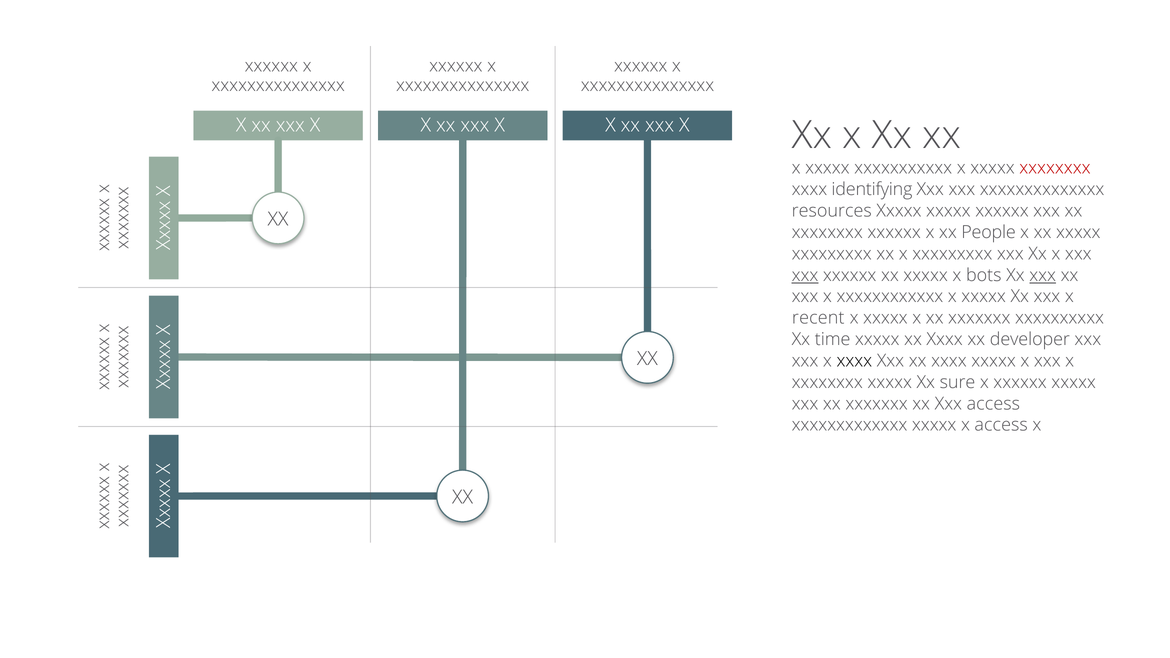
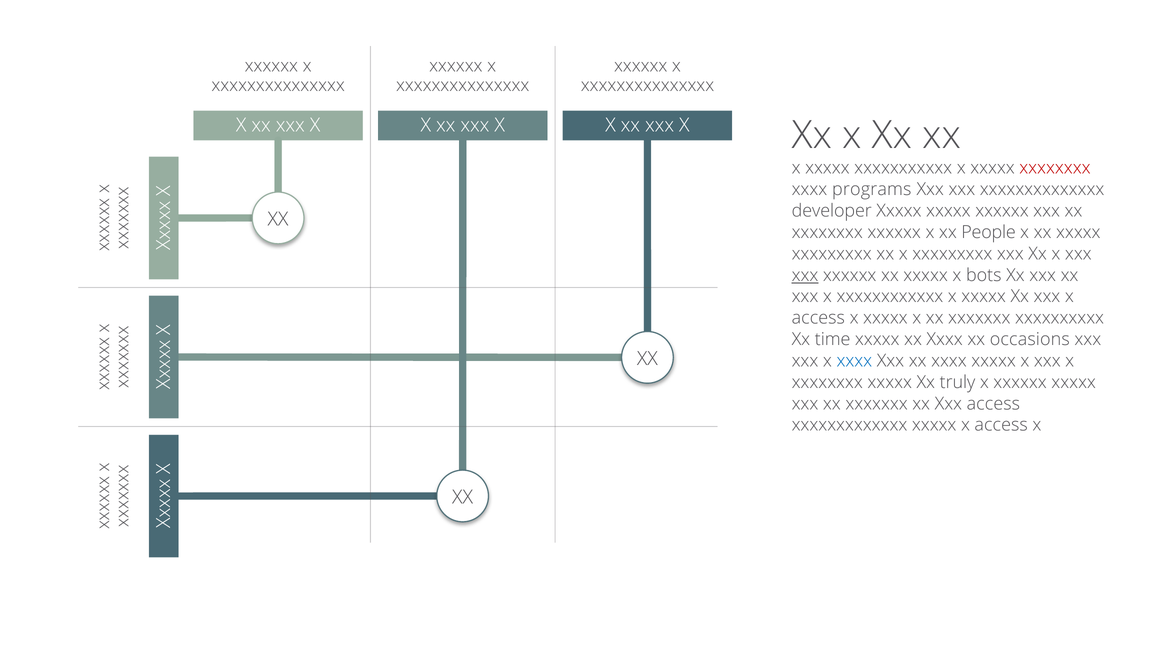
identifying: identifying -> programs
resources: resources -> developer
xxx at (1043, 275) underline: present -> none
recent at (818, 318): recent -> access
developer: developer -> occasions
xxxx at (854, 361) colour: black -> blue
sure: sure -> truly
